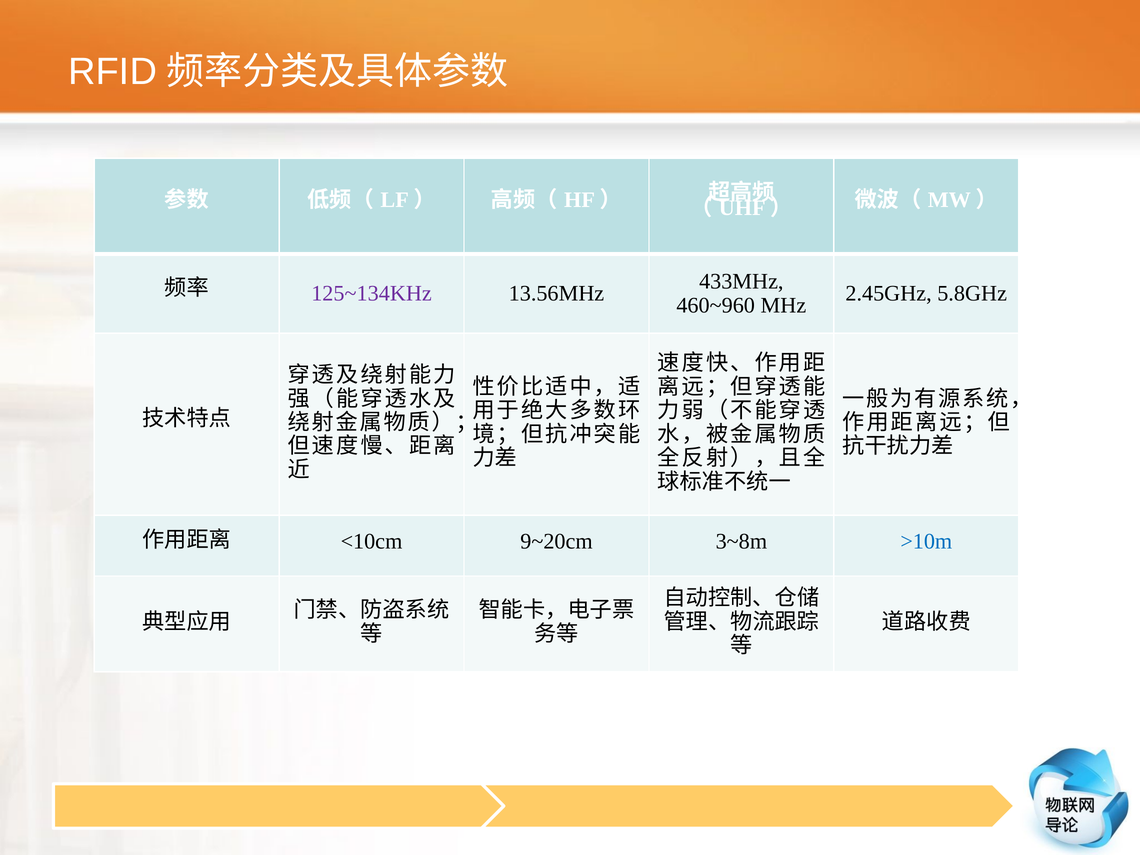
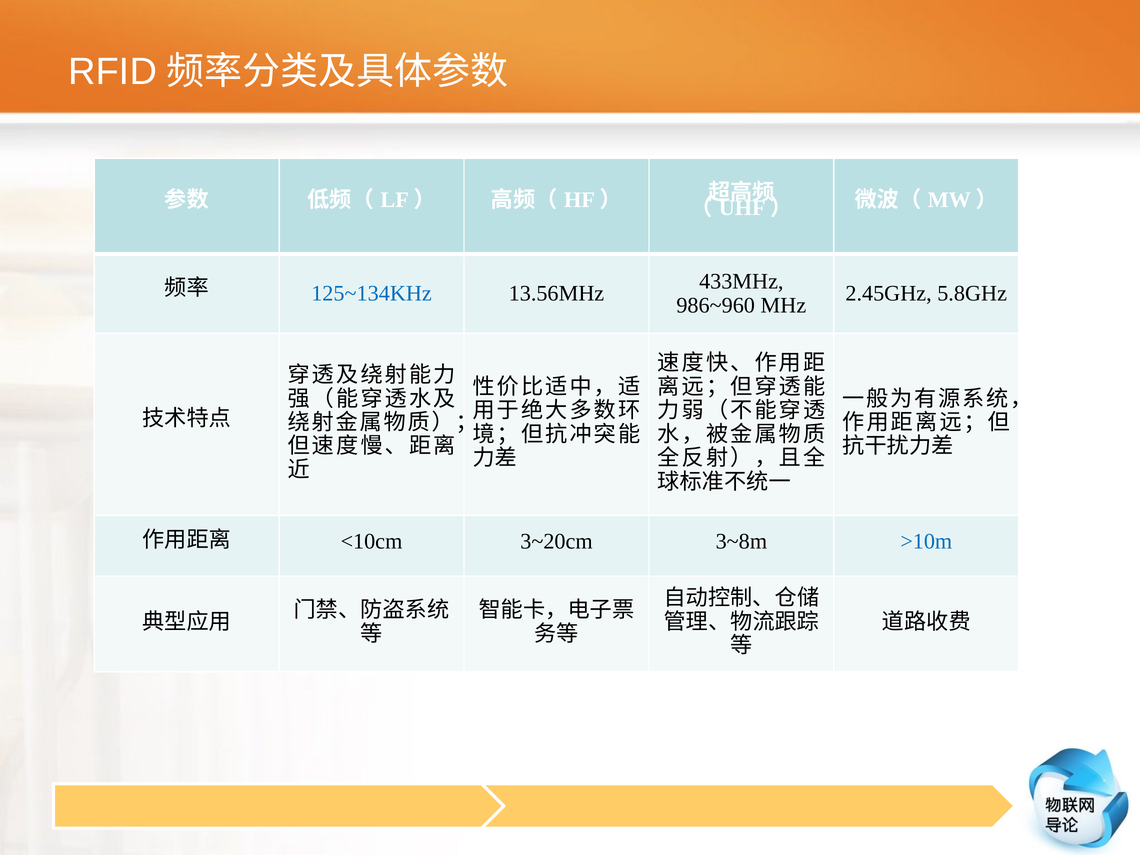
125~134KHz colour: purple -> blue
460~960: 460~960 -> 986~960
9~20cm: 9~20cm -> 3~20cm
